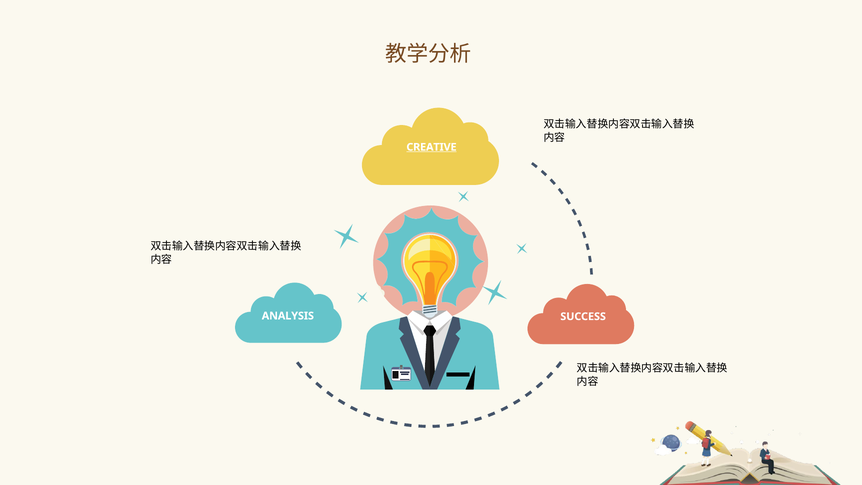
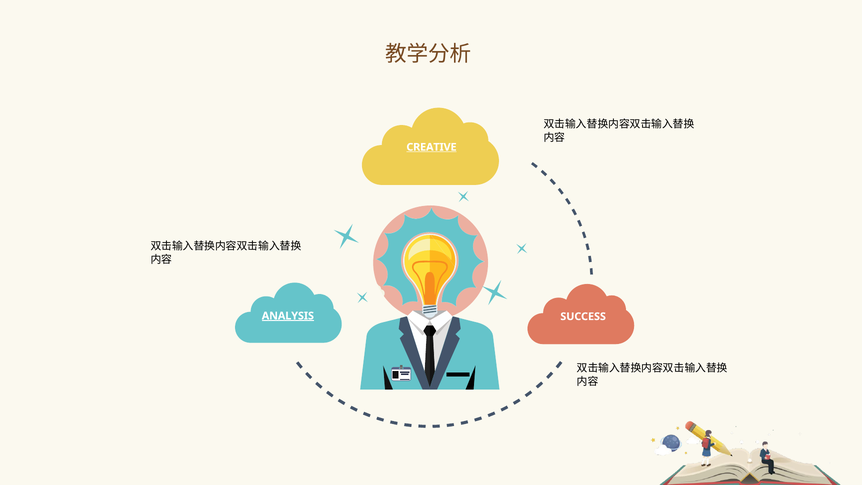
ANALYSIS underline: none -> present
